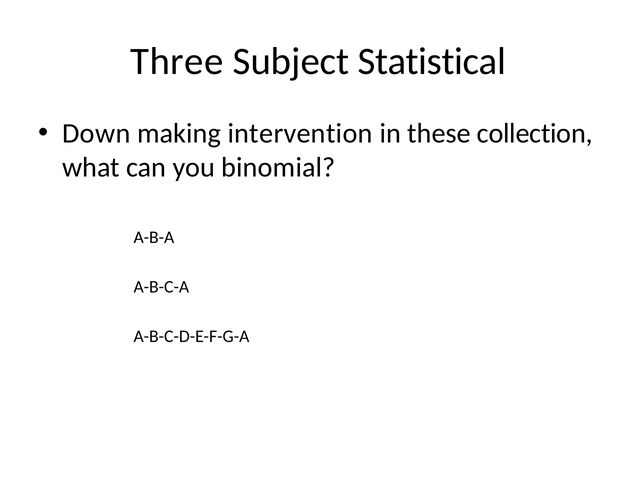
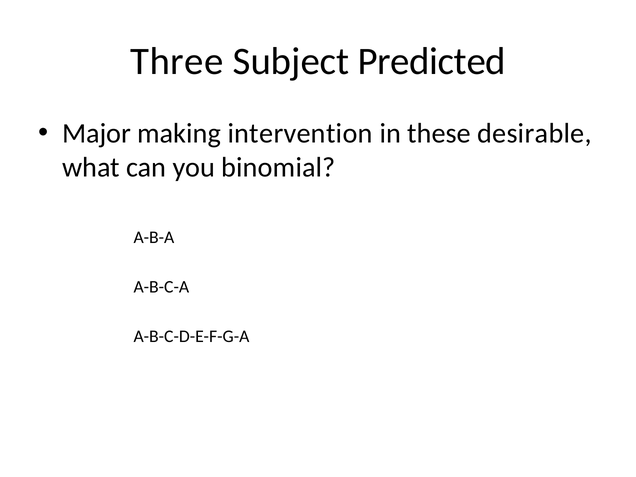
Statistical: Statistical -> Predicted
Down: Down -> Major
collection: collection -> desirable
